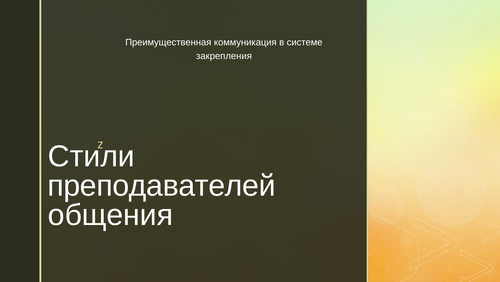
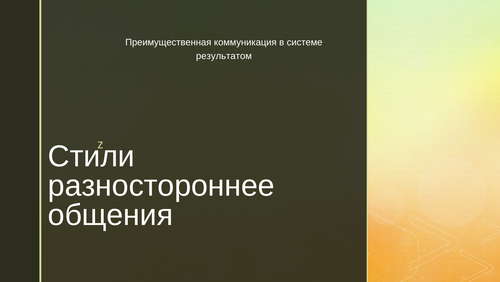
закрепления: закрепления -> результатом
преподавателей: преподавателей -> разностороннее
